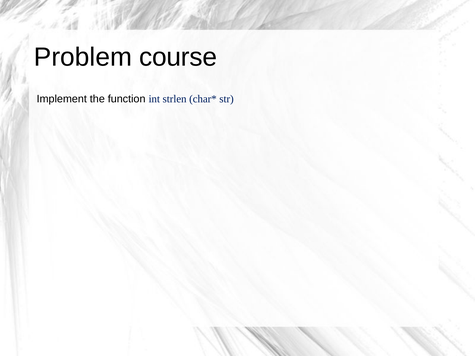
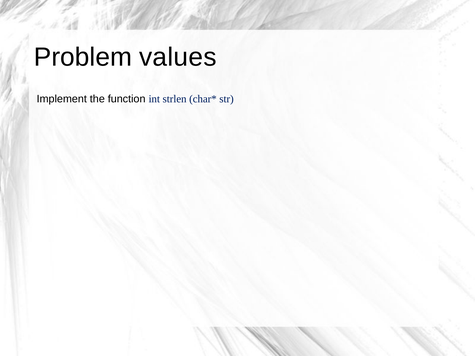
course: course -> values
